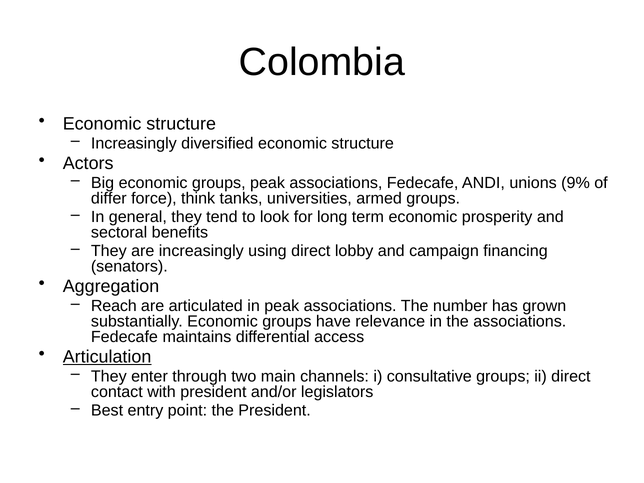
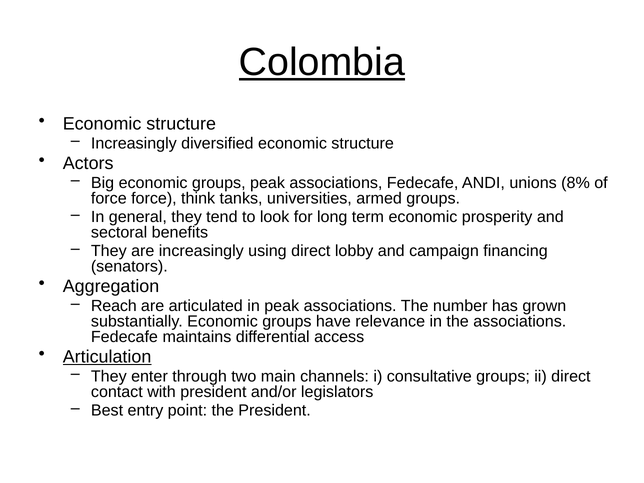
Colombia underline: none -> present
9%: 9% -> 8%
differ at (109, 198): differ -> force
